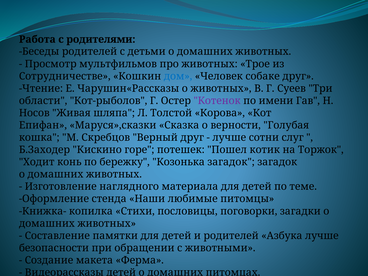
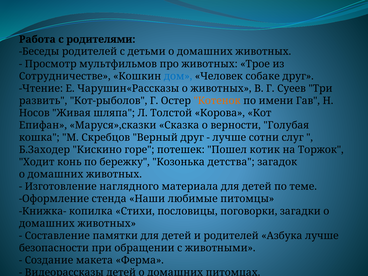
области: области -> развить
Котенок colour: purple -> orange
Козонька загадок: загадок -> детства
